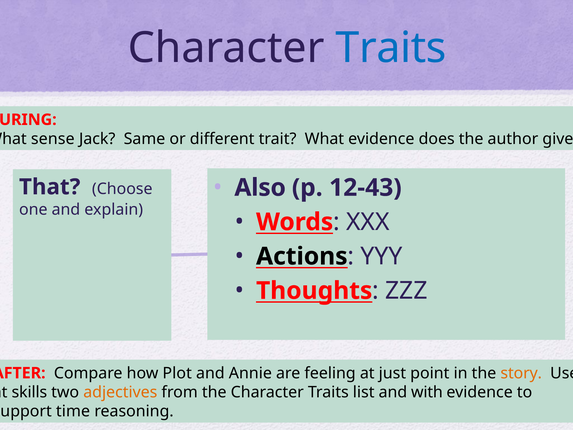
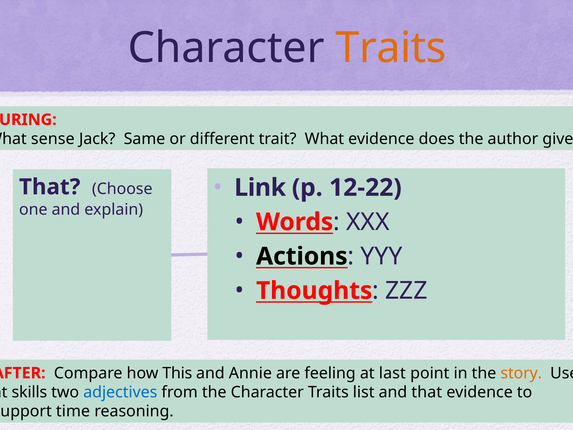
Traits at (391, 48) colour: blue -> orange
Also: Also -> Link
12-43: 12-43 -> 12-22
Plot: Plot -> This
just: just -> last
adjectives colour: orange -> blue
and with: with -> that
